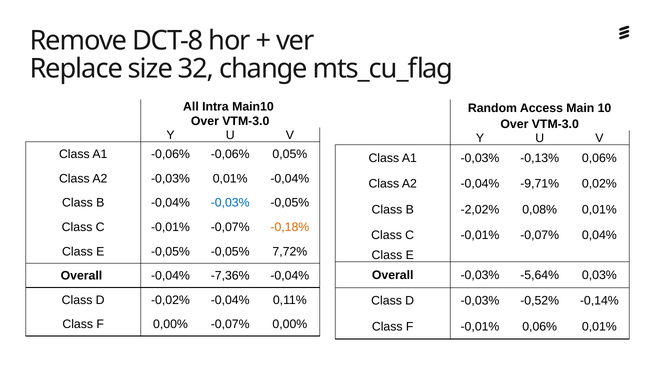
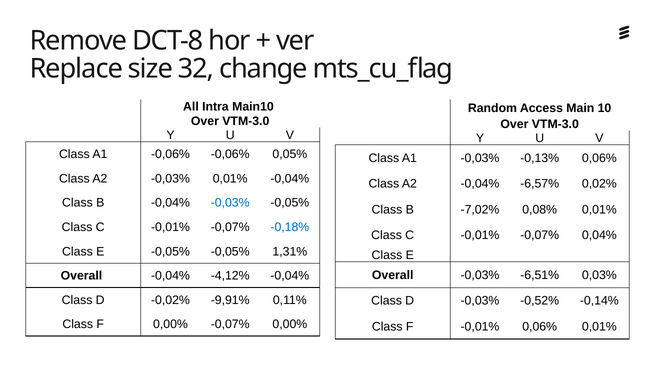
-9,71%: -9,71% -> -6,57%
-2,02%: -2,02% -> -7,02%
-0,18% colour: orange -> blue
7,72%: 7,72% -> 1,31%
-5,64%: -5,64% -> -6,51%
-7,36%: -7,36% -> -4,12%
-0,02% -0,04%: -0,04% -> -9,91%
